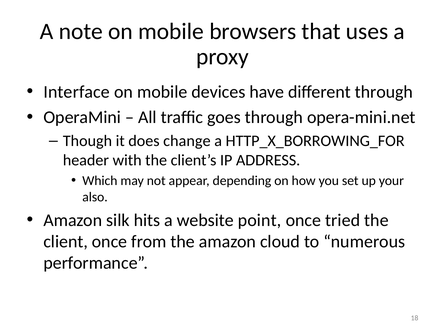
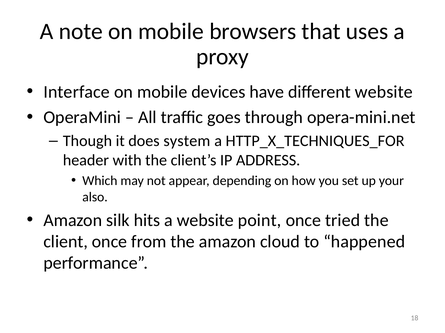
different through: through -> website
change: change -> system
HTTP_X_BORROWING_FOR: HTTP_X_BORROWING_FOR -> HTTP_X_TECHNIQUES_FOR
numerous: numerous -> happened
